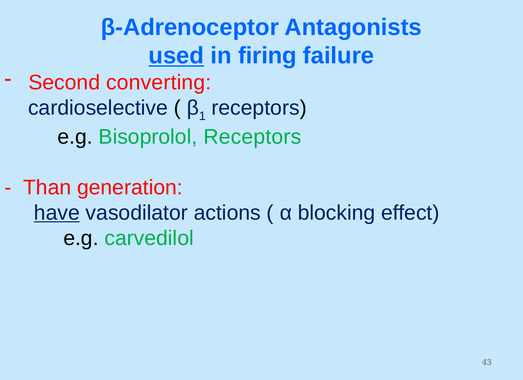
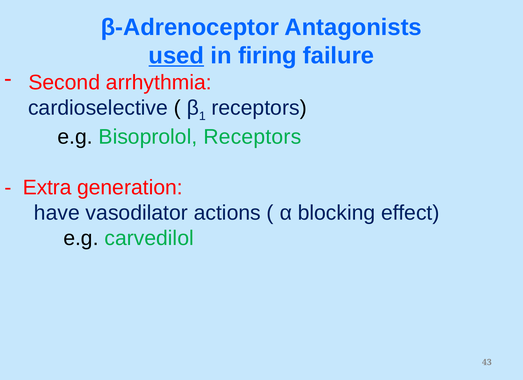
converting: converting -> arrhythmia
Than: Than -> Extra
have underline: present -> none
